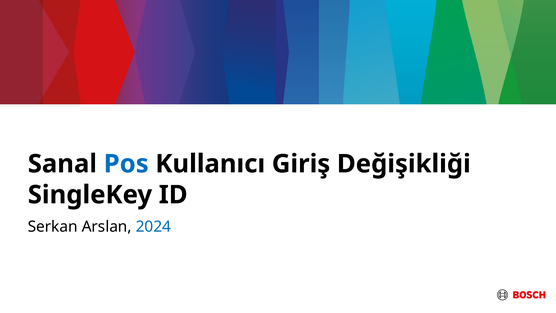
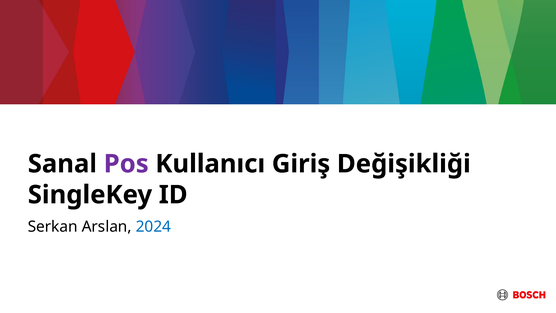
Pos colour: blue -> purple
